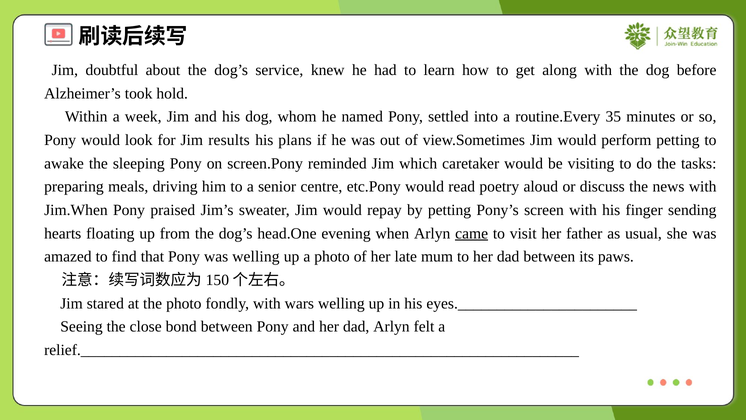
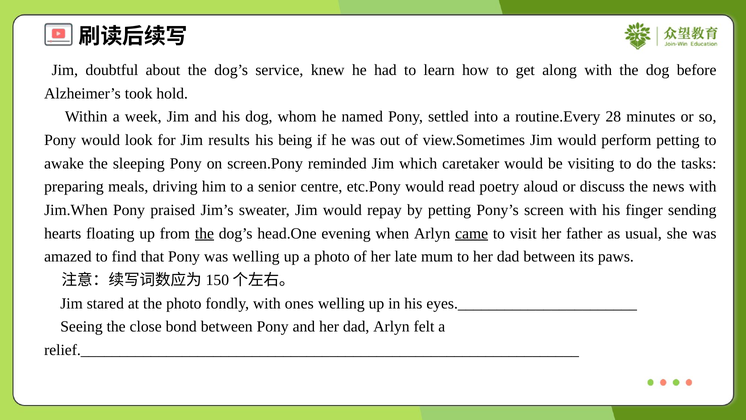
35: 35 -> 28
plans: plans -> being
the at (204, 233) underline: none -> present
wars: wars -> ones
